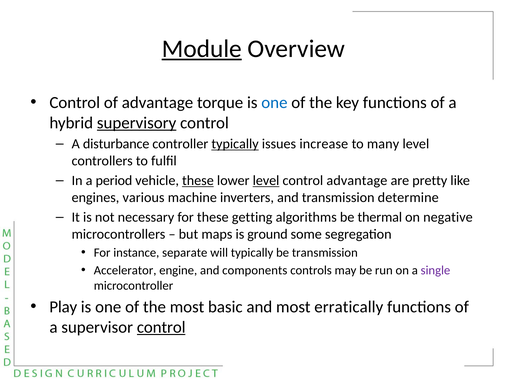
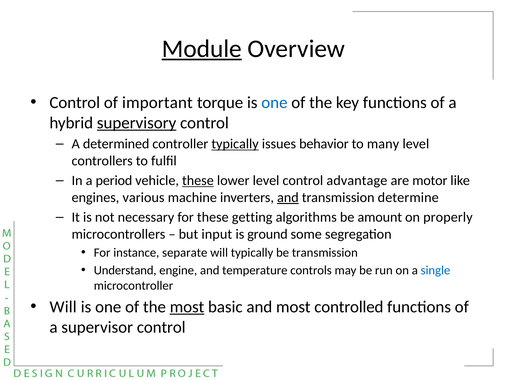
of advantage: advantage -> important
disturbance: disturbance -> determined
increase: increase -> behavior
level at (266, 181) underline: present -> none
pretty: pretty -> motor
and at (288, 198) underline: none -> present
thermal: thermal -> amount
negative: negative -> properly
maps: maps -> input
Accelerator: Accelerator -> Understand
components: components -> temperature
single colour: purple -> blue
Play at (63, 307): Play -> Will
most at (187, 307) underline: none -> present
erratically: erratically -> controlled
control at (161, 327) underline: present -> none
